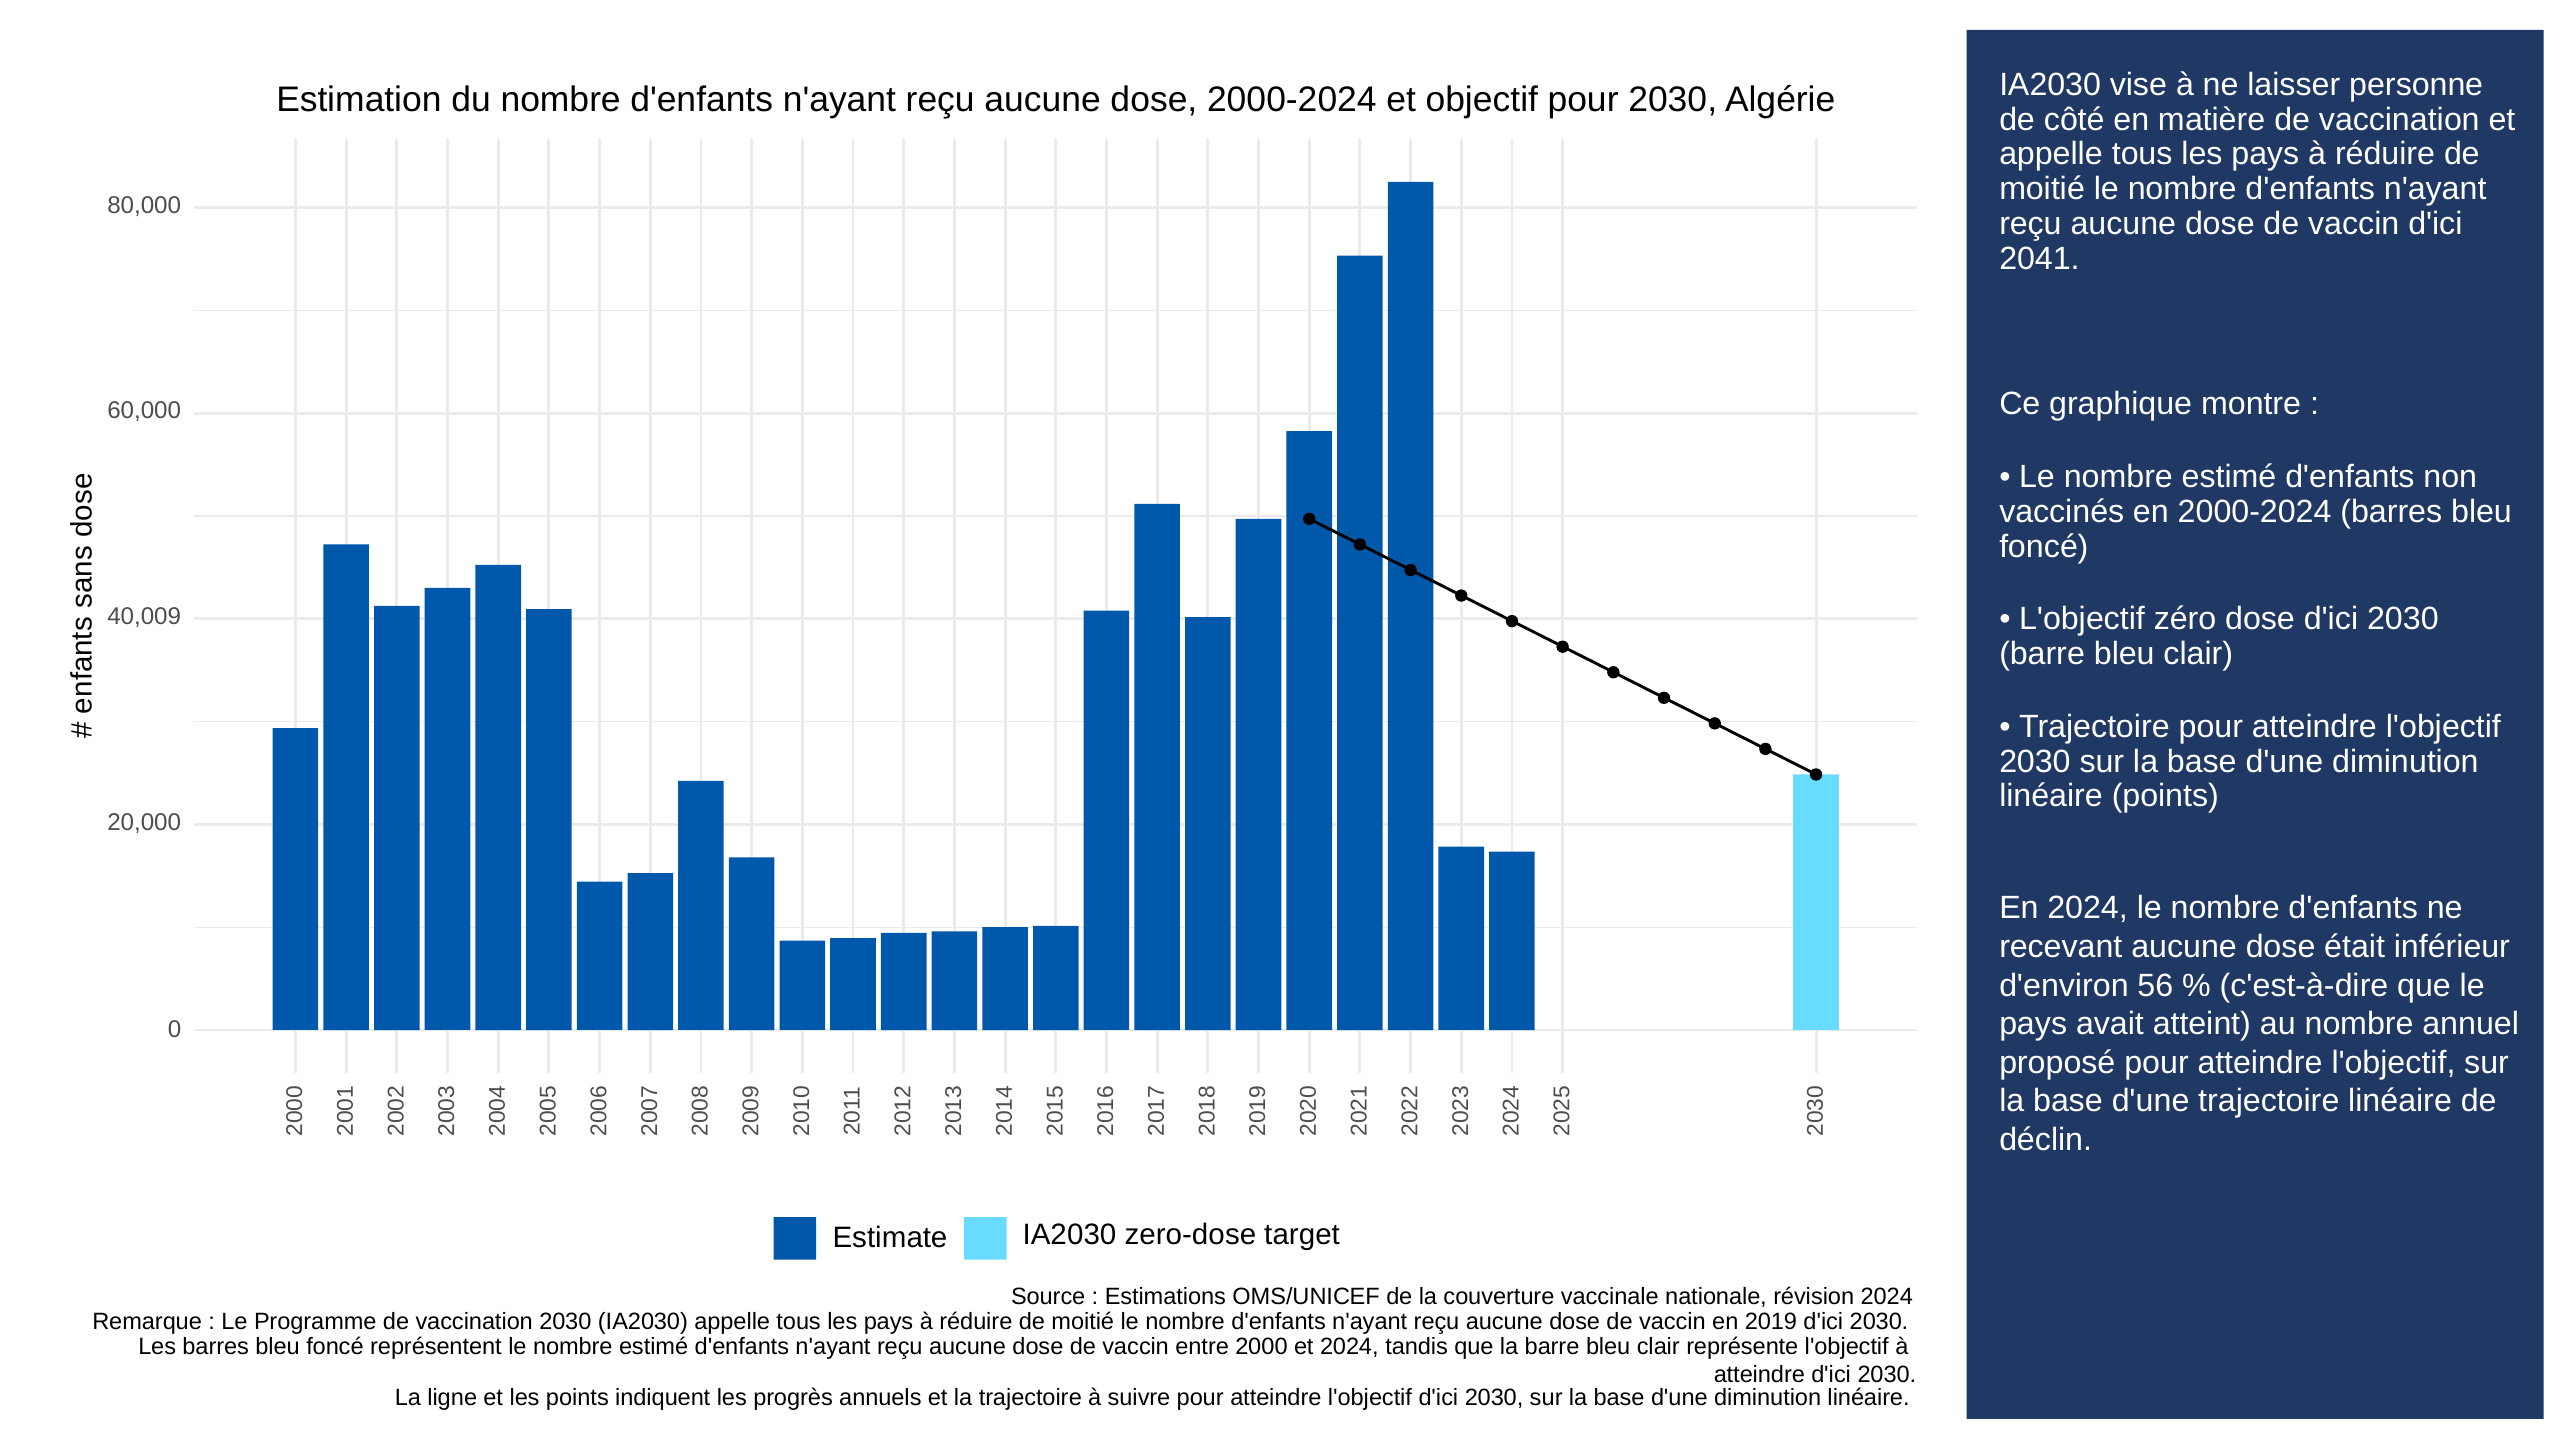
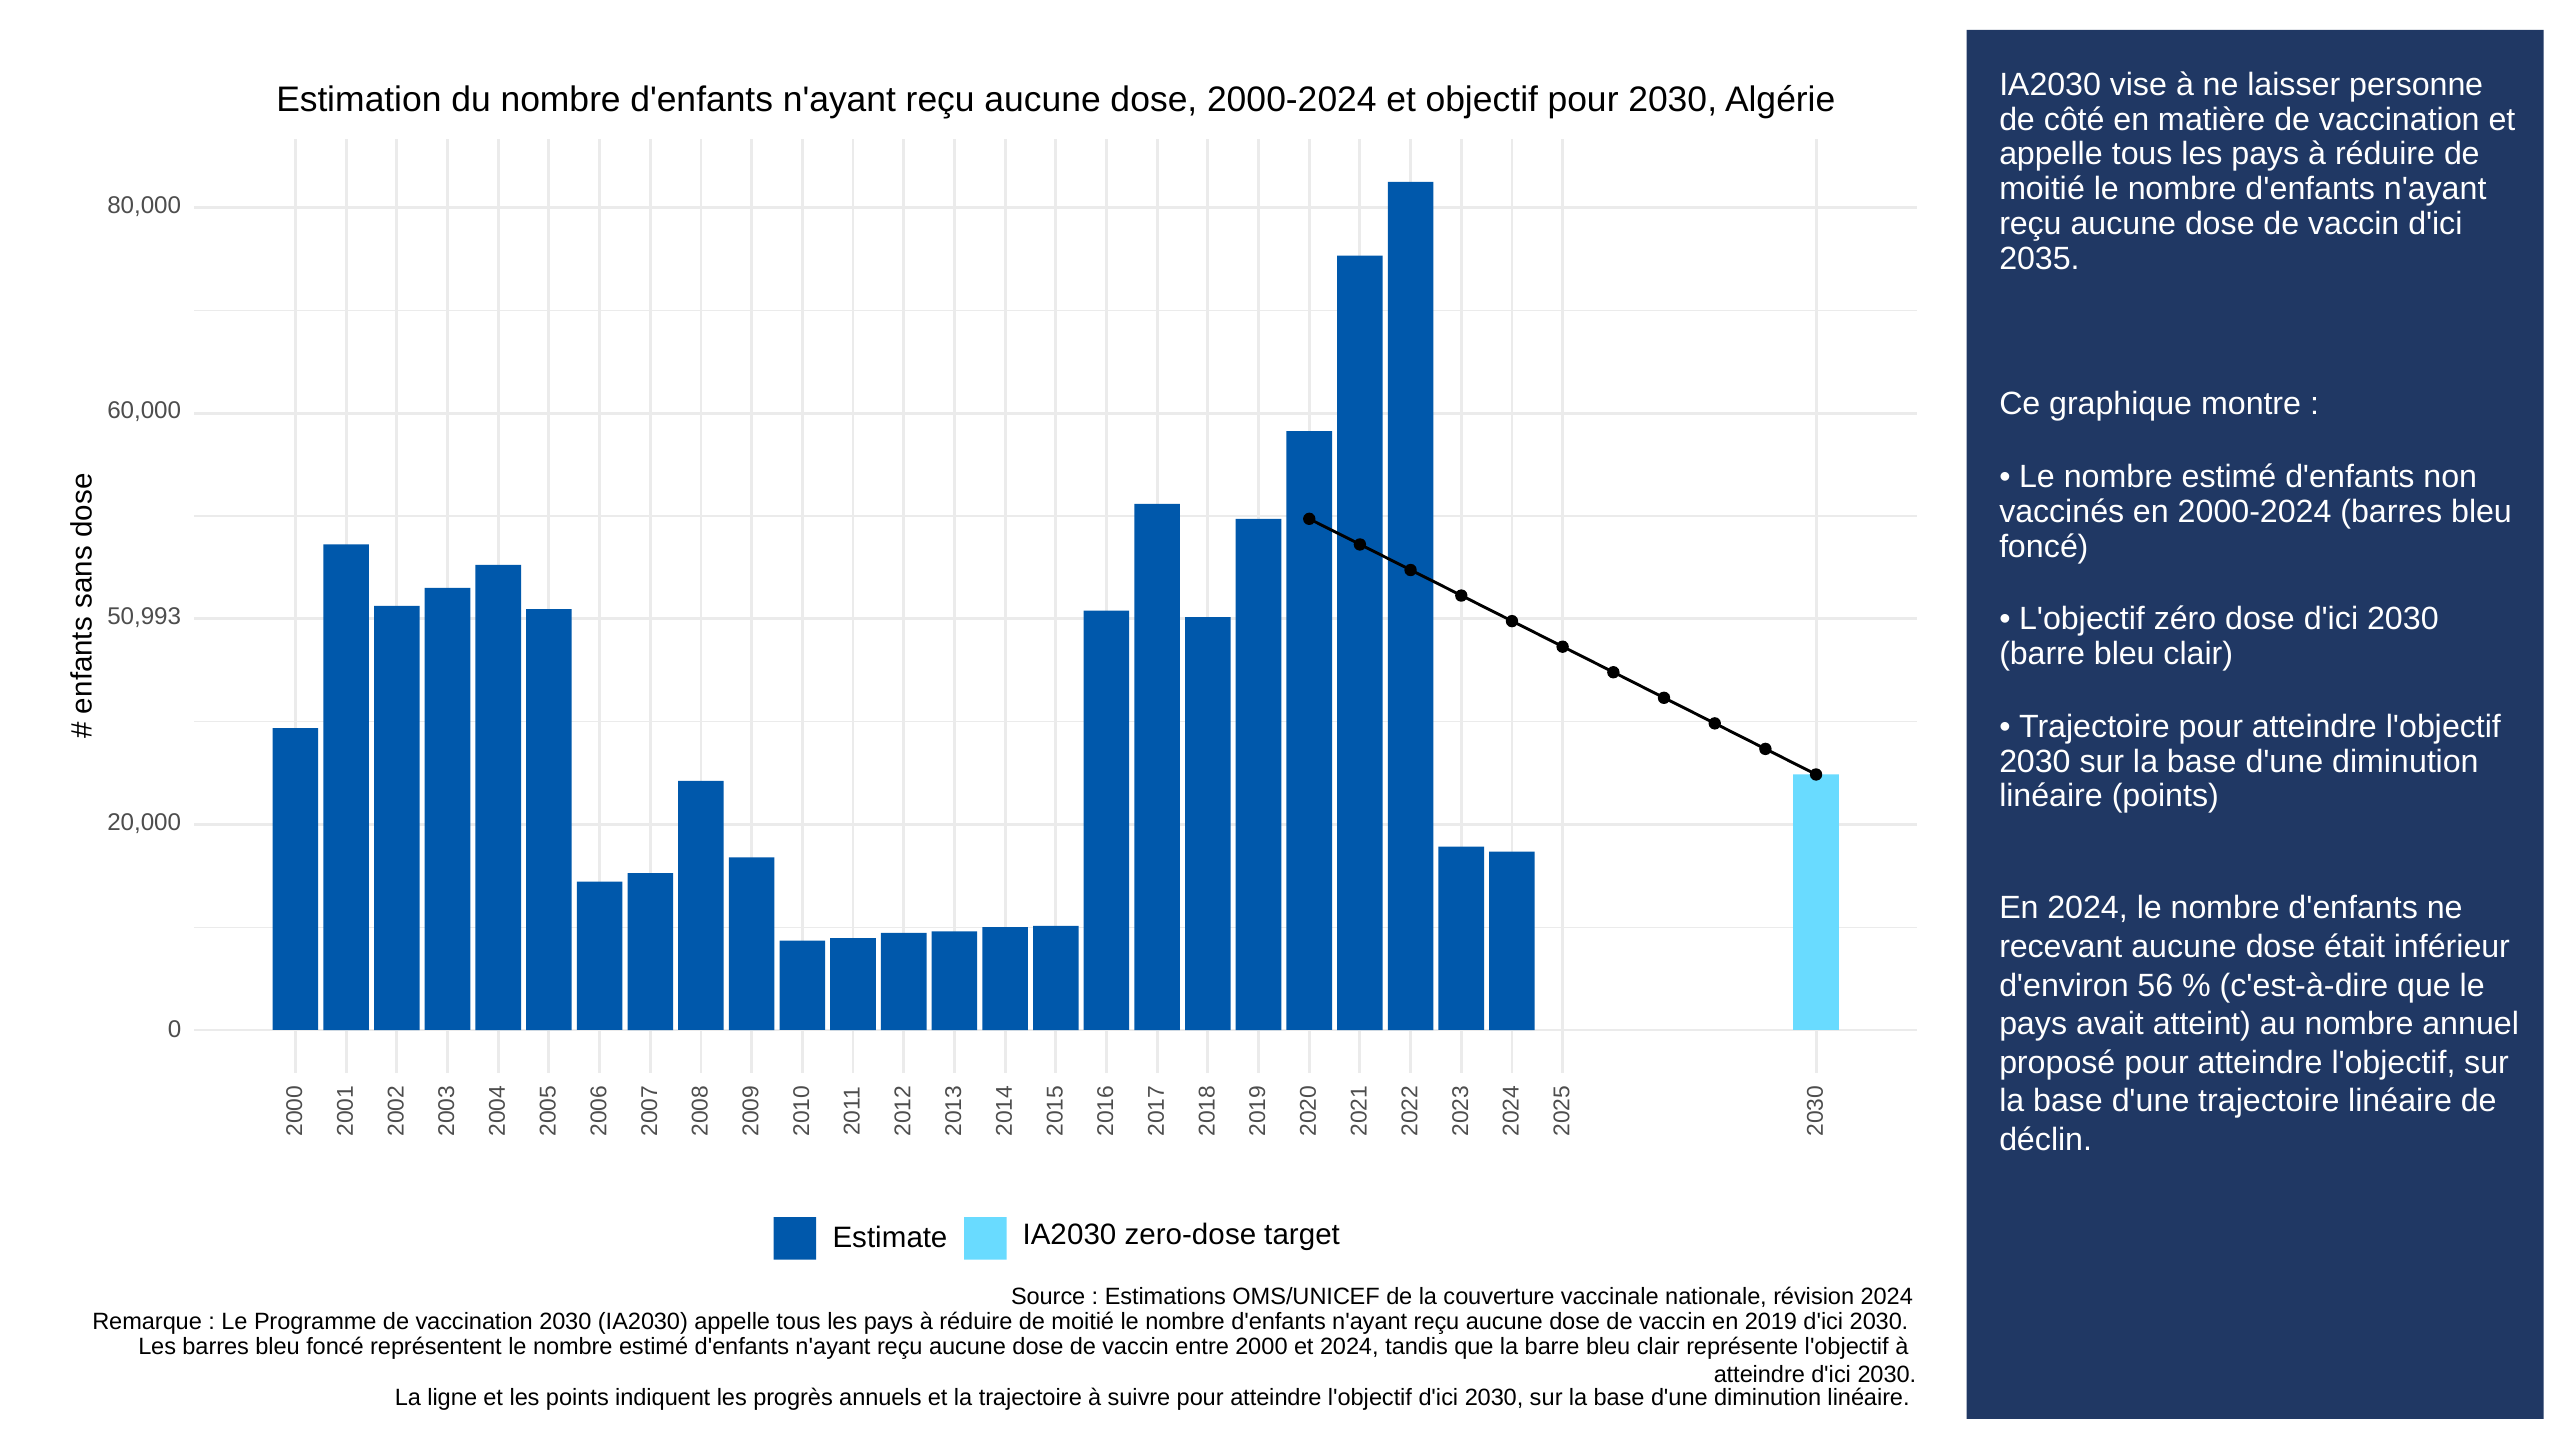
2041: 2041 -> 2035
40,009: 40,009 -> 50,993
